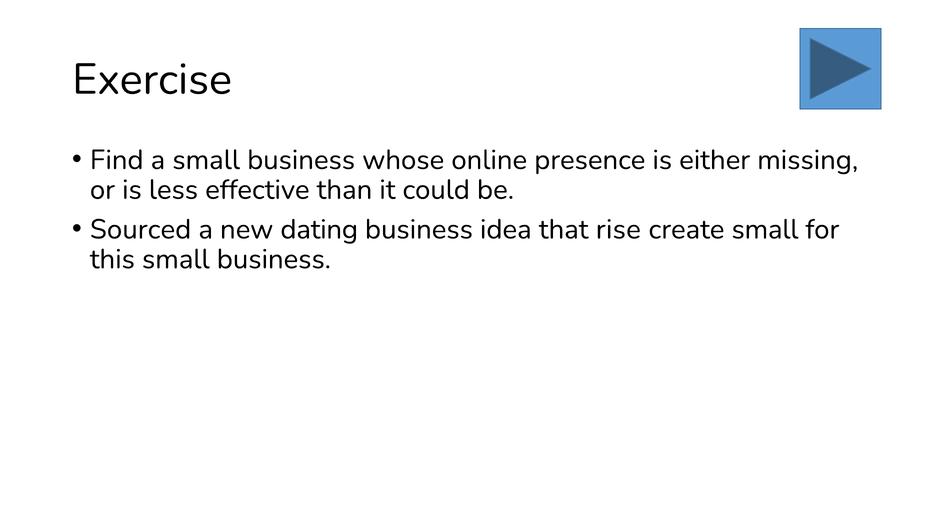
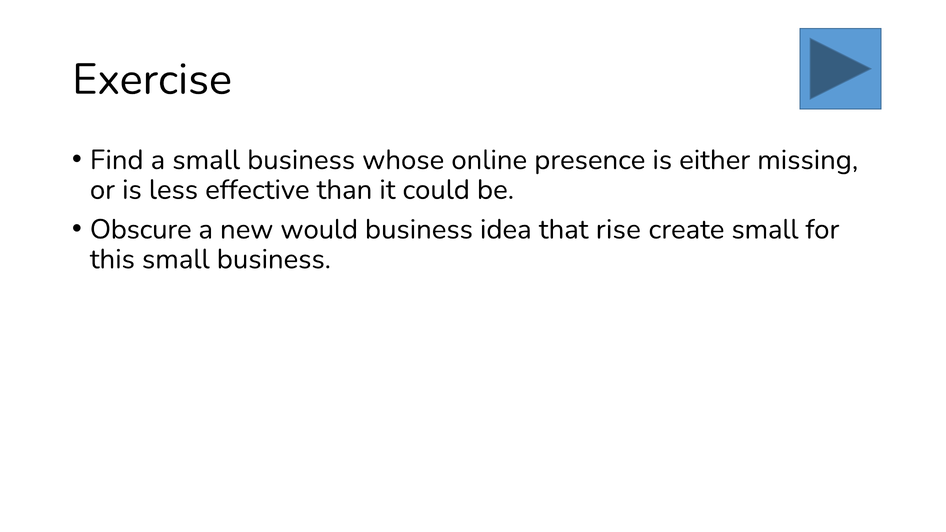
Sourced: Sourced -> Obscure
dating: dating -> would
